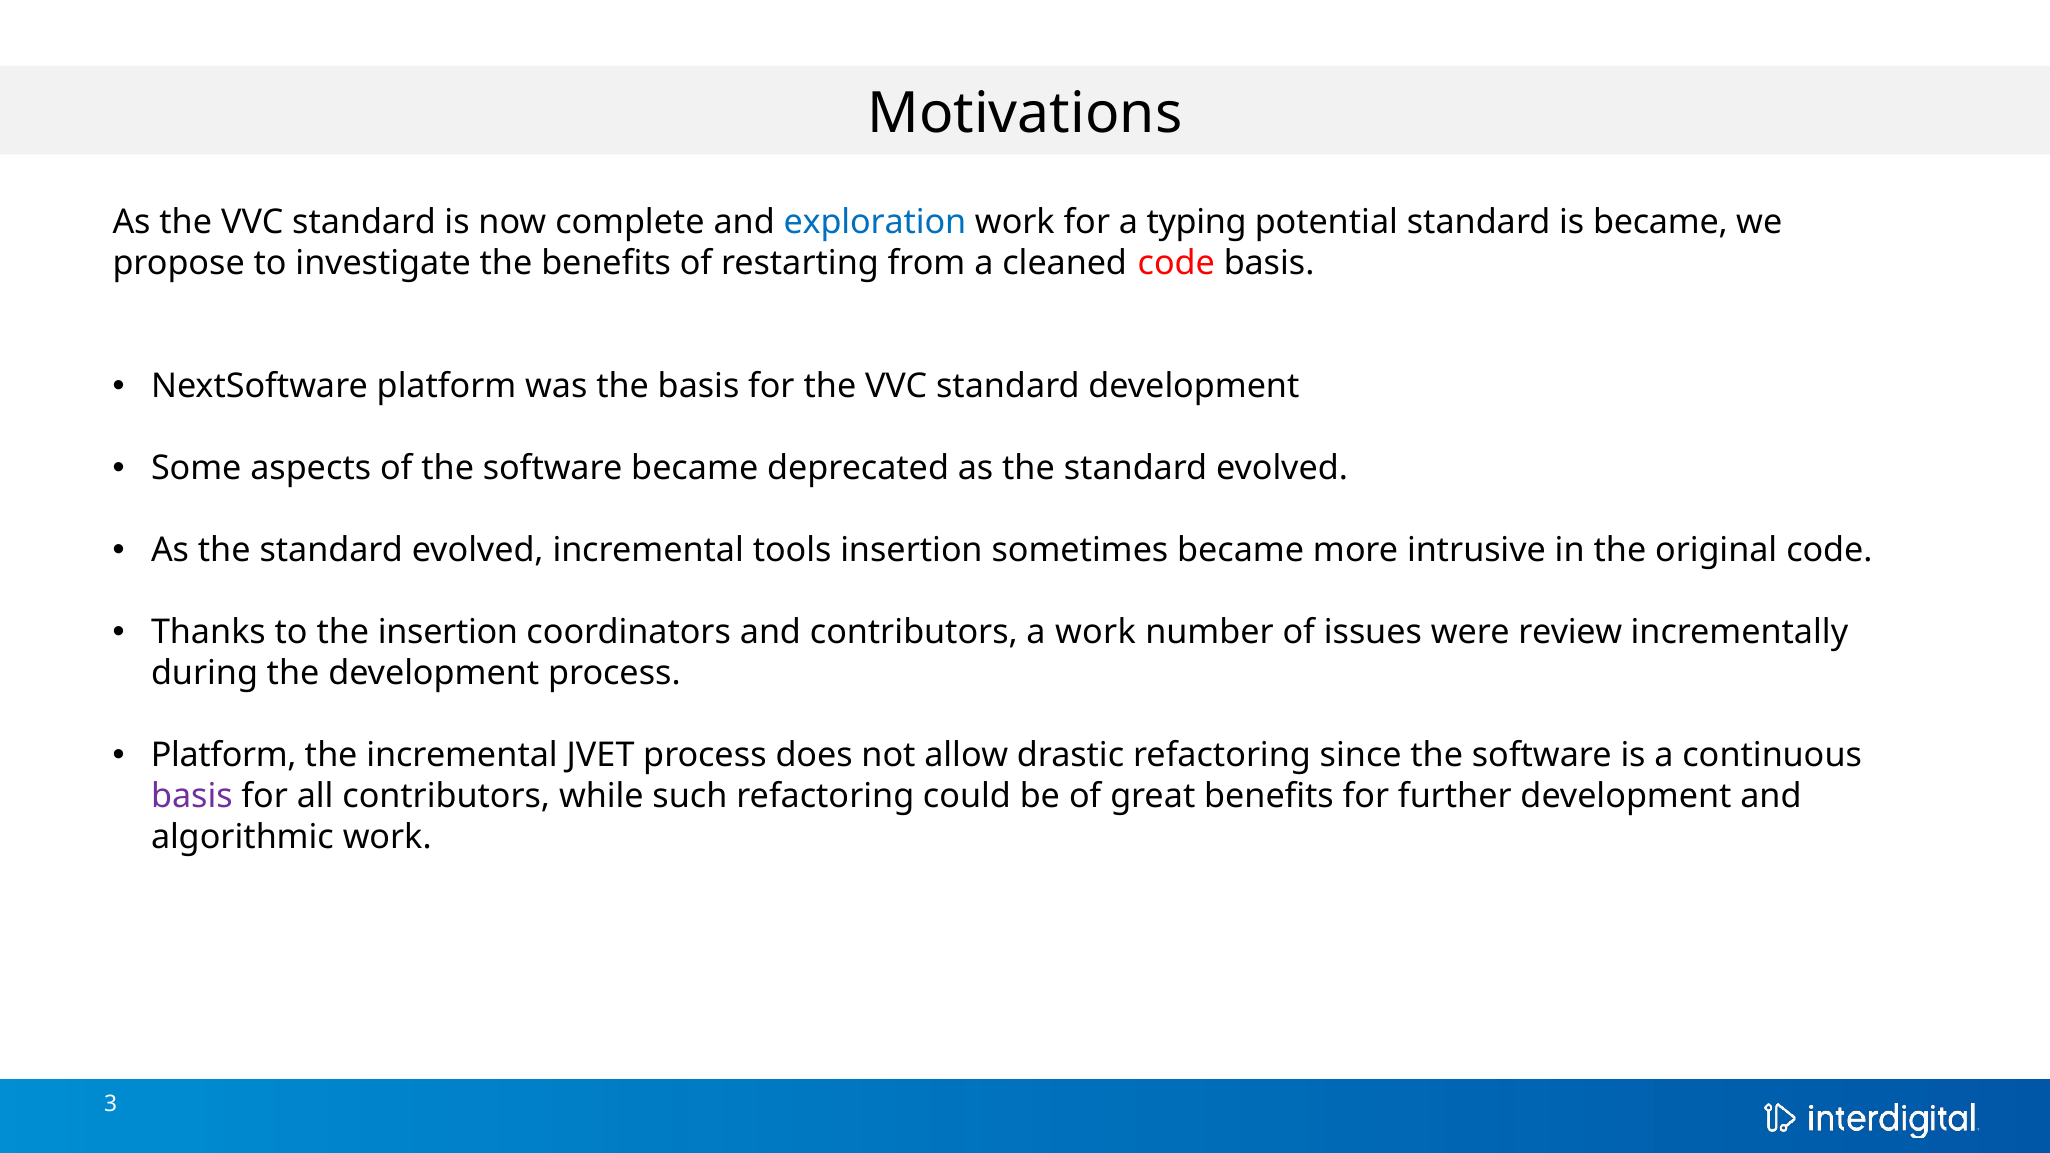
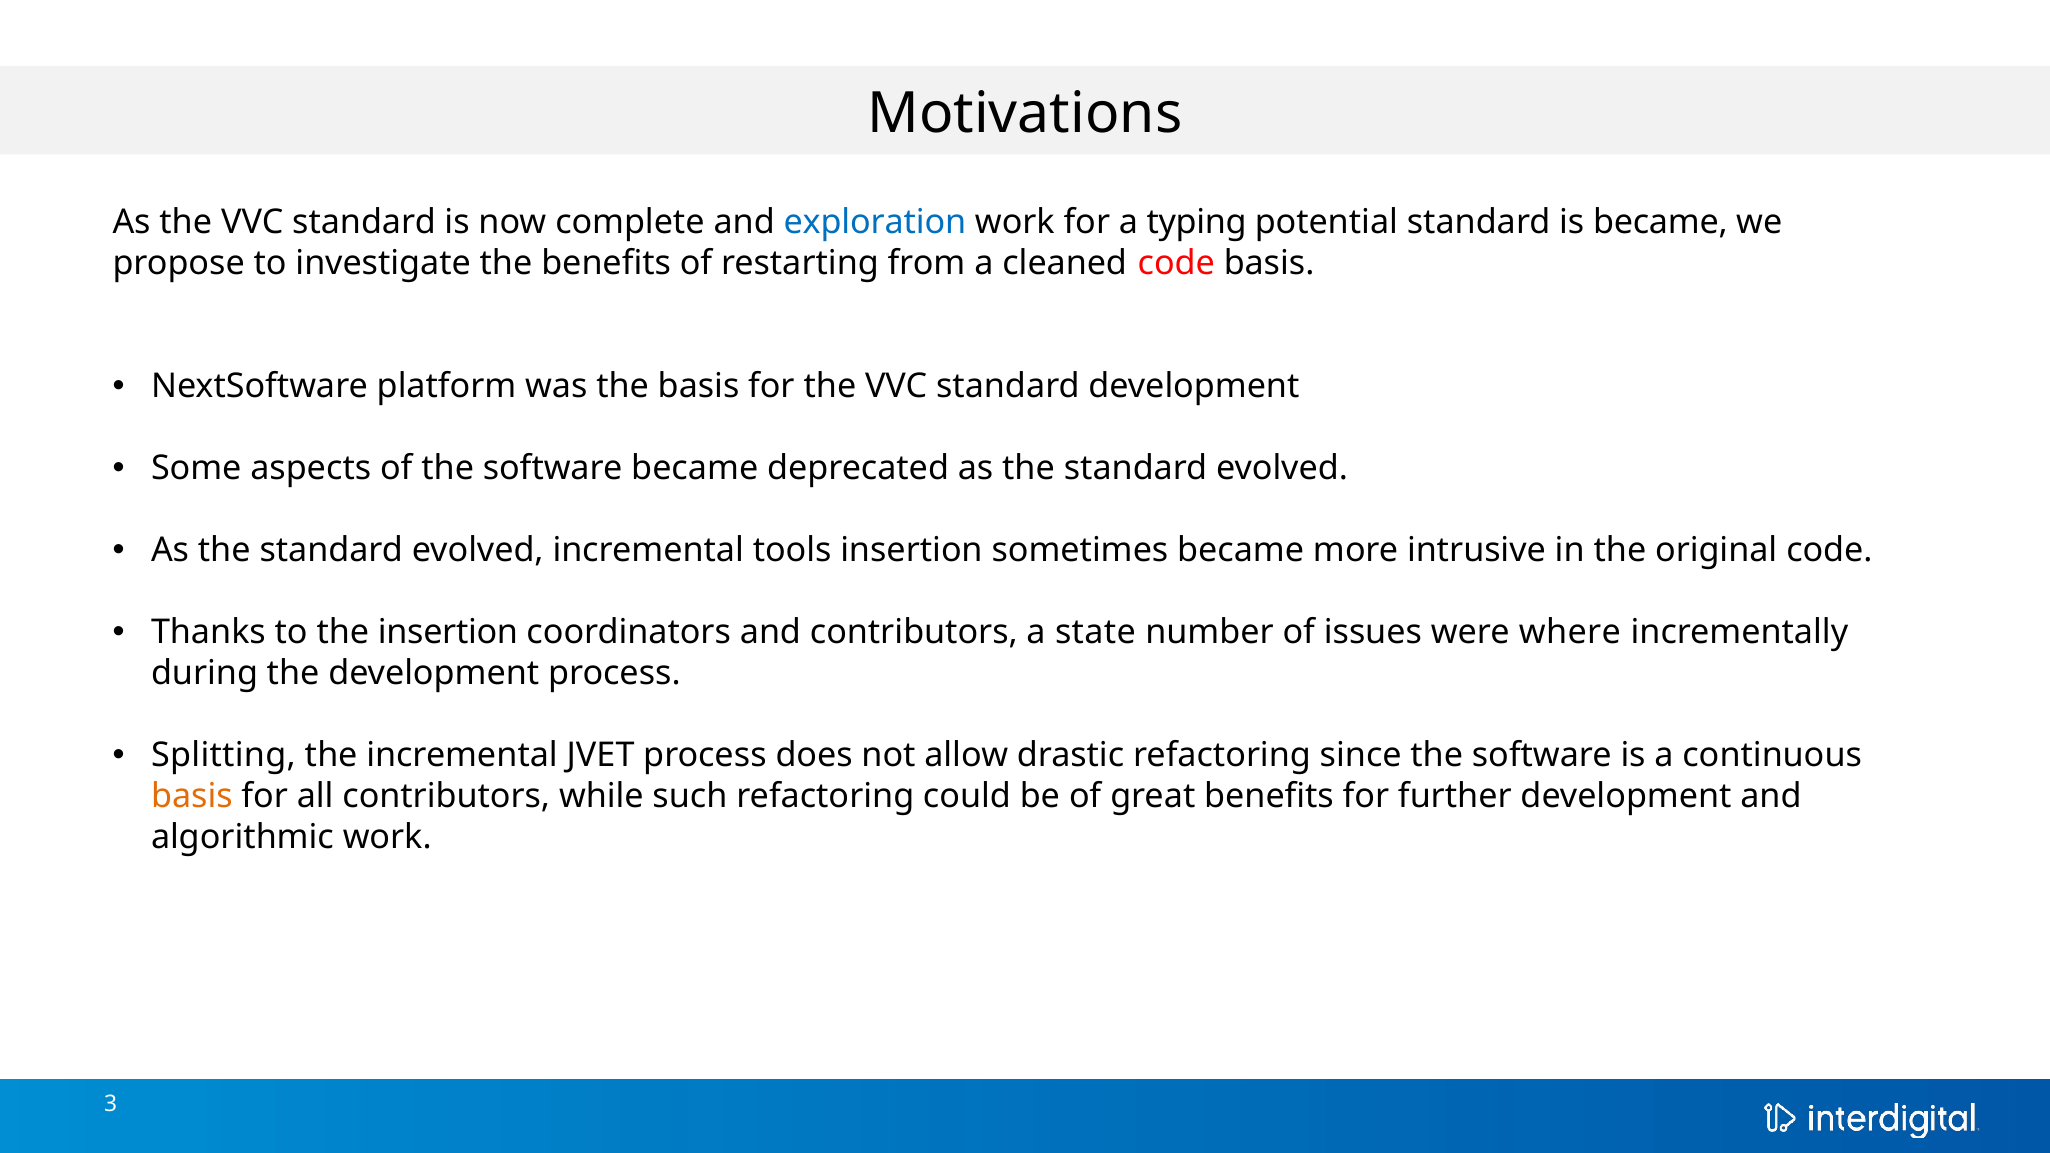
a work: work -> state
review: review -> where
Platform at (224, 756): Platform -> Splitting
basis at (192, 797) colour: purple -> orange
